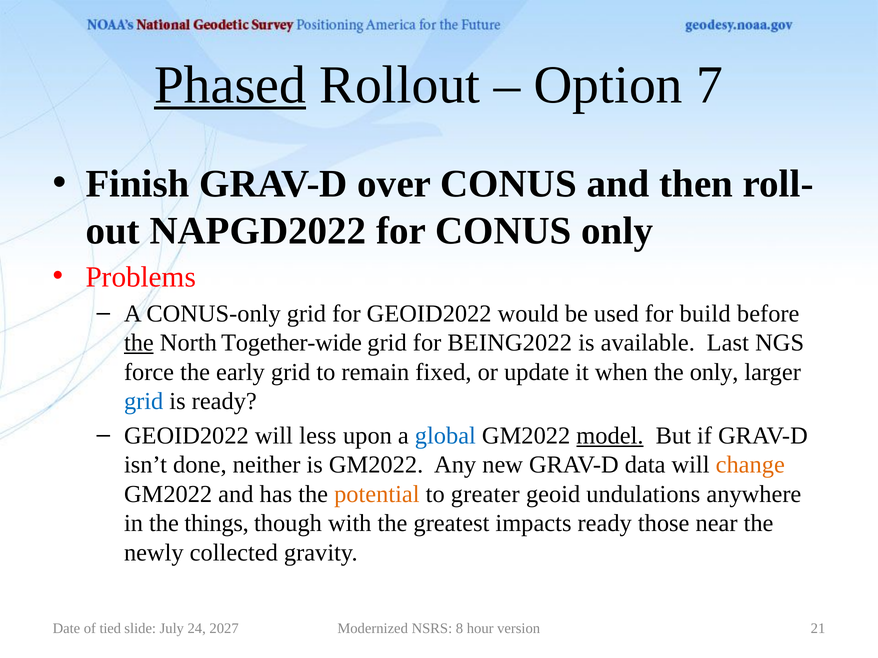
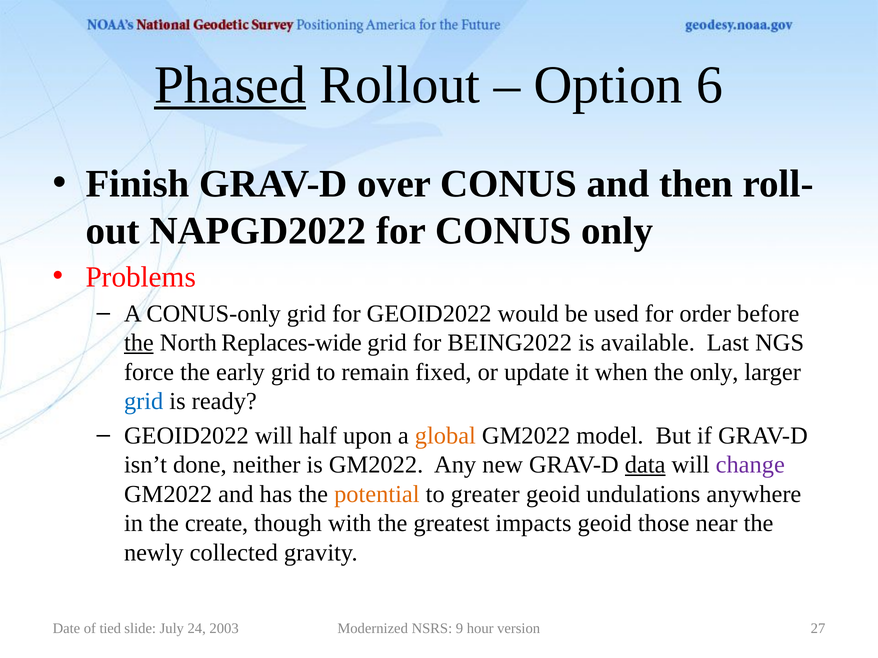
7: 7 -> 6
build: build -> order
Together-wide: Together-wide -> Replaces-wide
less: less -> half
global colour: blue -> orange
model underline: present -> none
data underline: none -> present
change colour: orange -> purple
things: things -> create
impacts ready: ready -> geoid
2027: 2027 -> 2003
8: 8 -> 9
21: 21 -> 27
